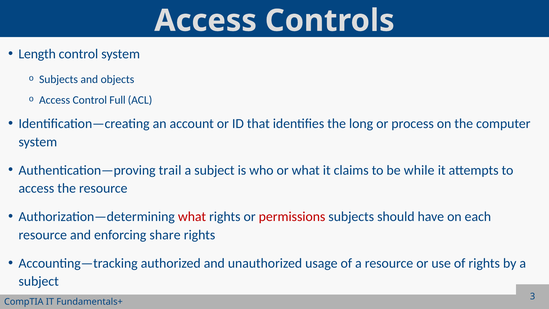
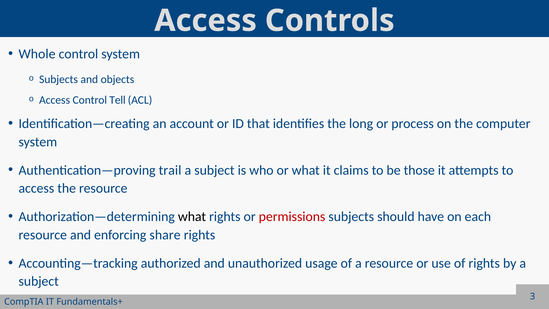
Length: Length -> Whole
Full: Full -> Tell
while: while -> those
what at (192, 217) colour: red -> black
